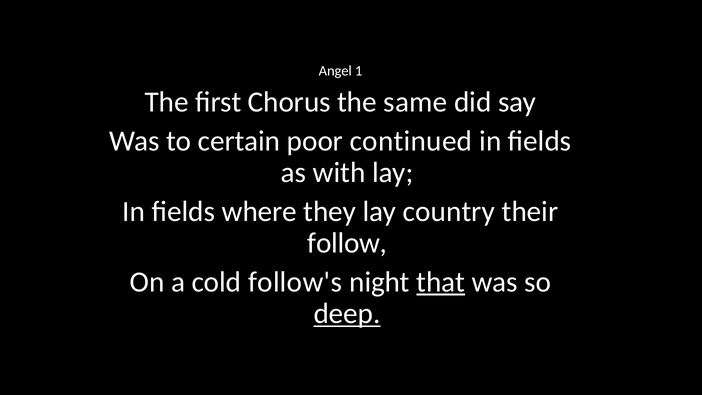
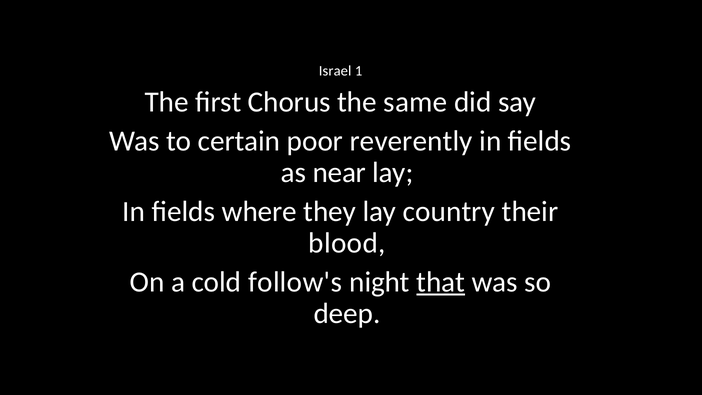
Angel: Angel -> Israel
continued: continued -> reverently
with: with -> near
follow: follow -> blood
deep underline: present -> none
